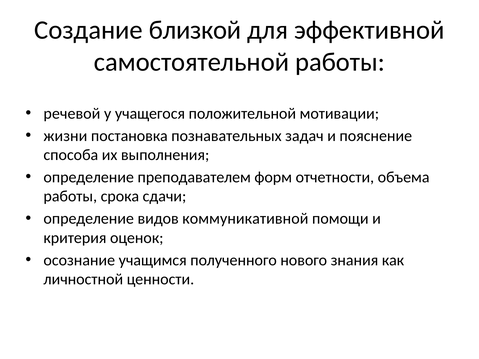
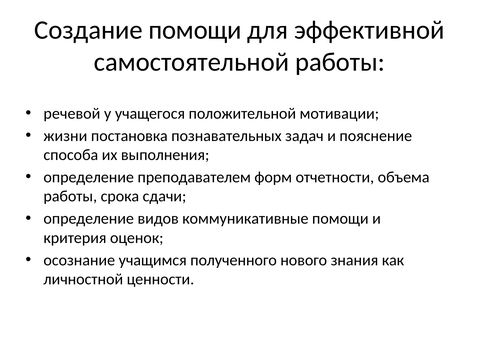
Создание близкой: близкой -> помощи
коммуникативной: коммуникативной -> коммуникативные
